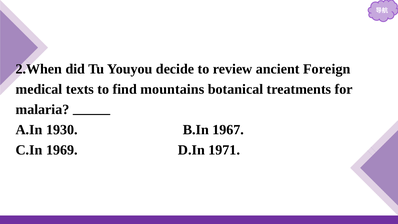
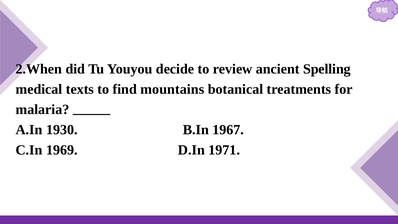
Foreign: Foreign -> Spelling
